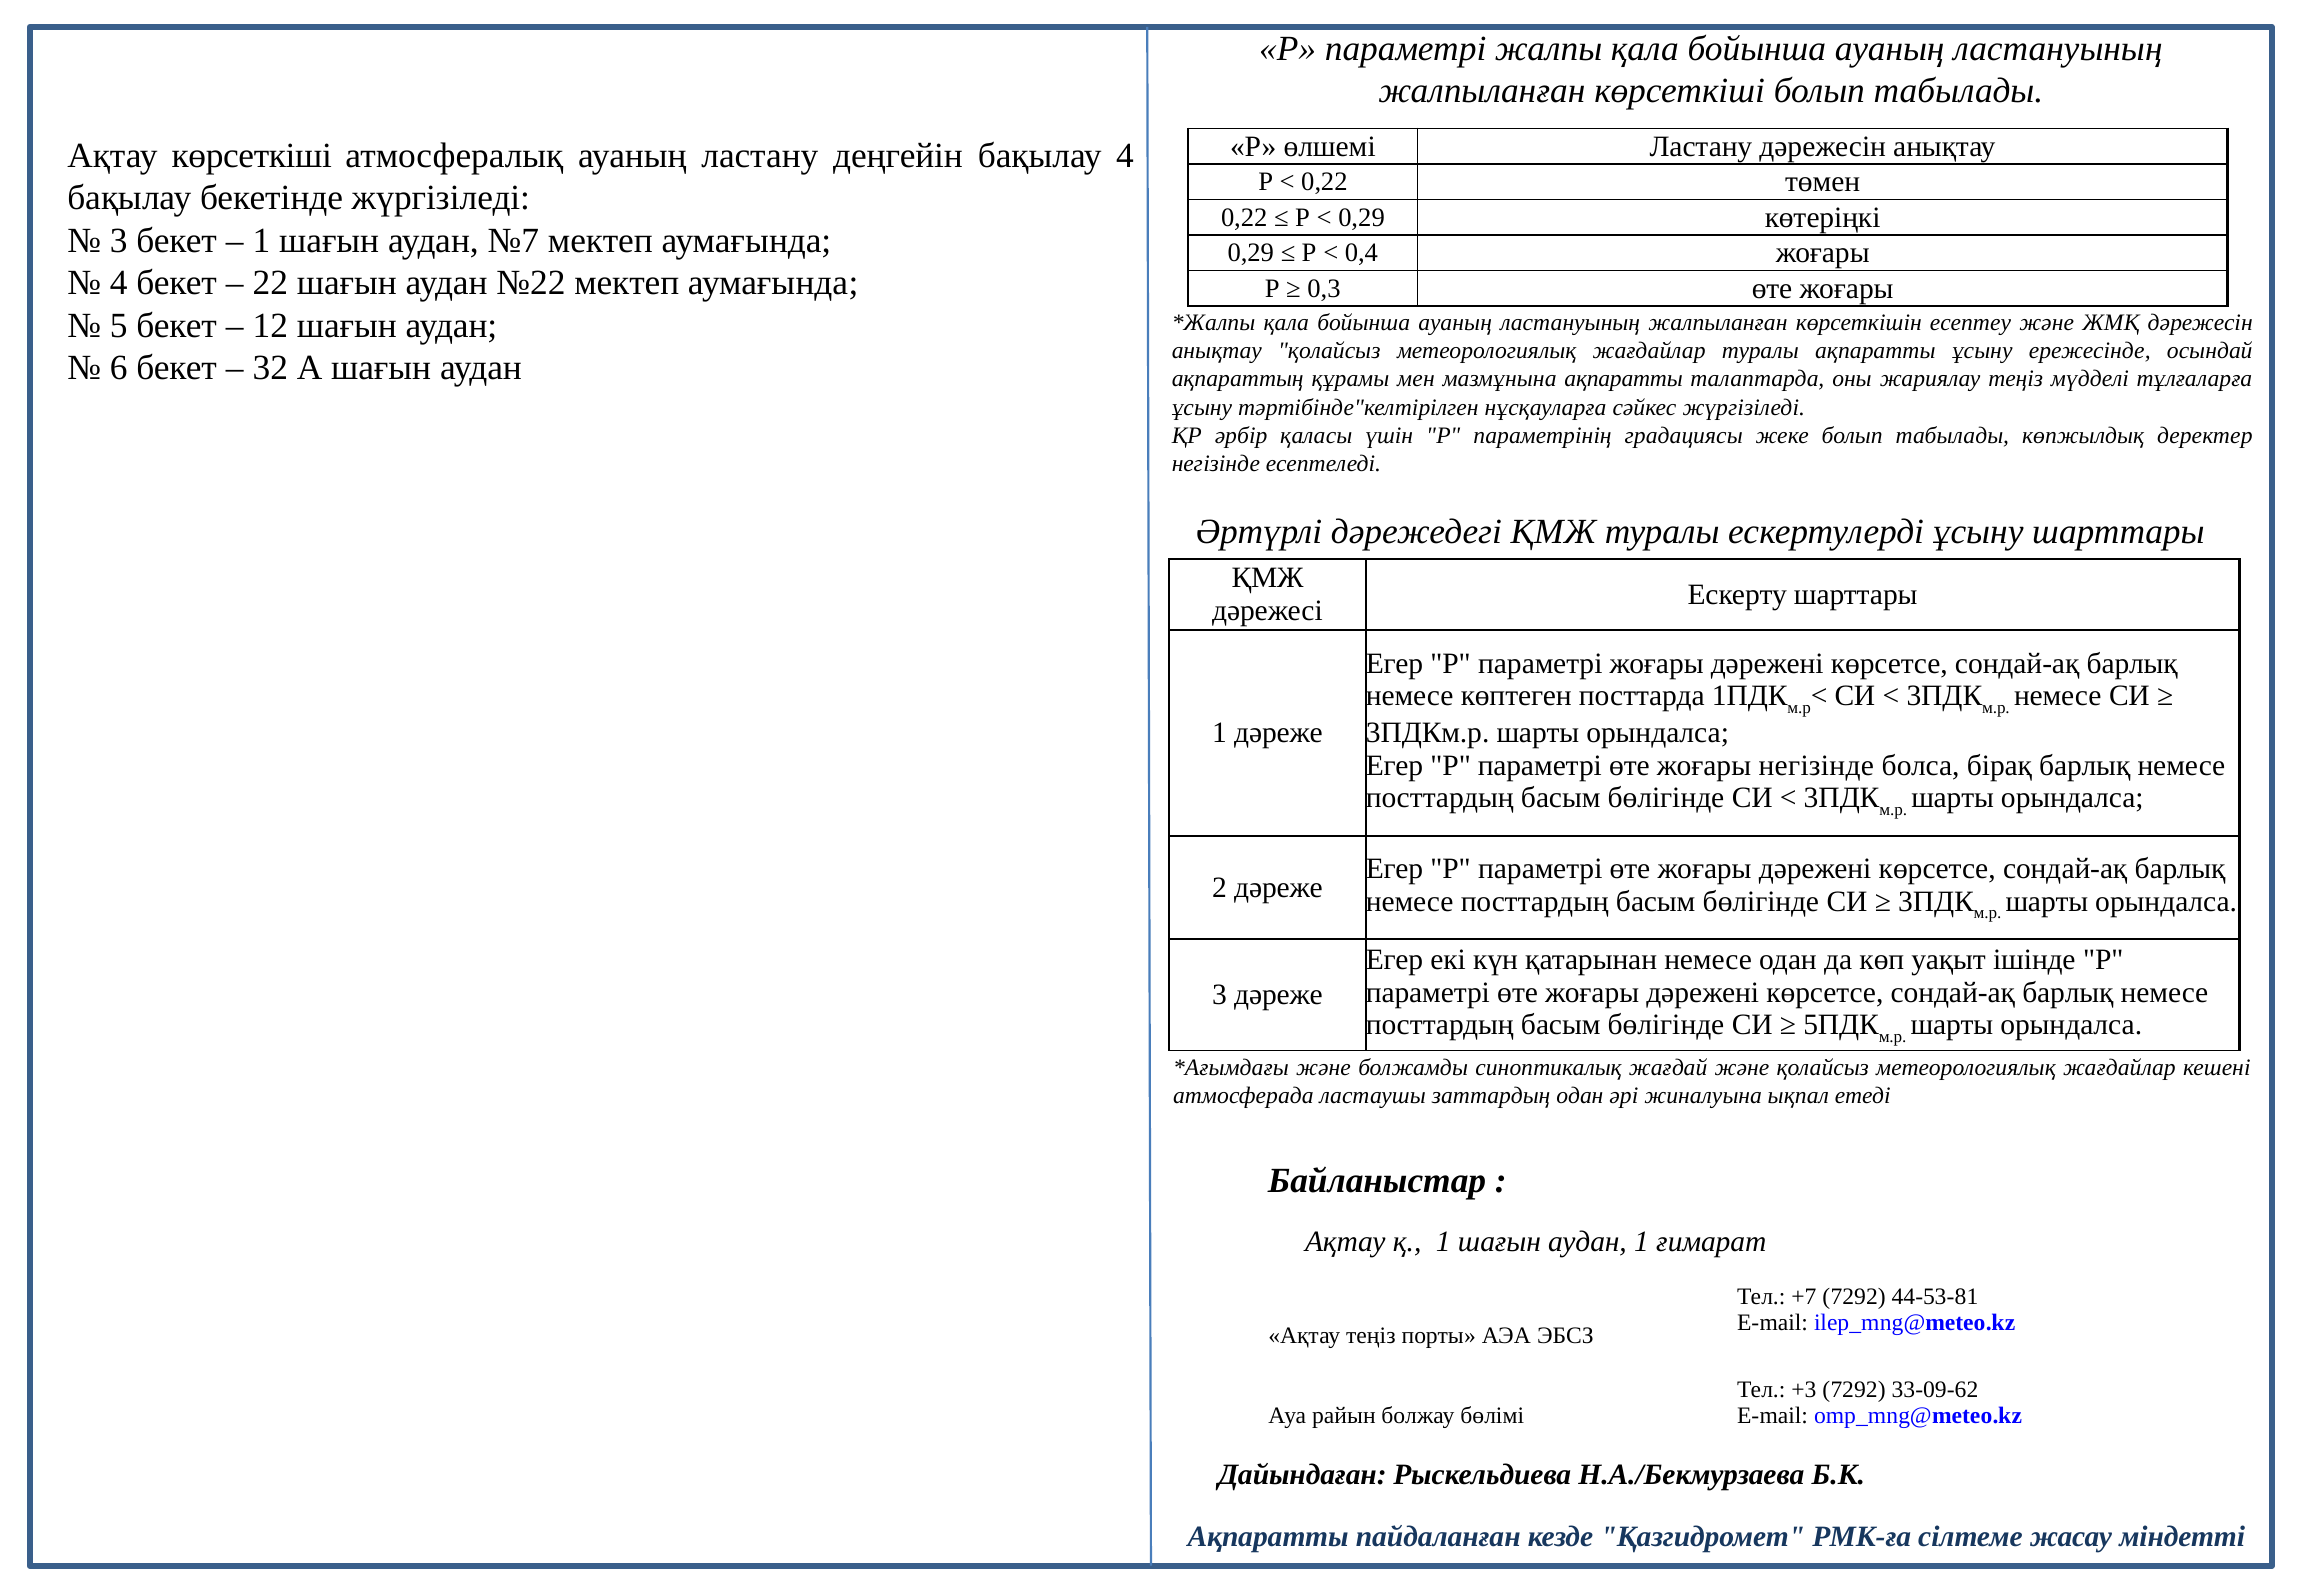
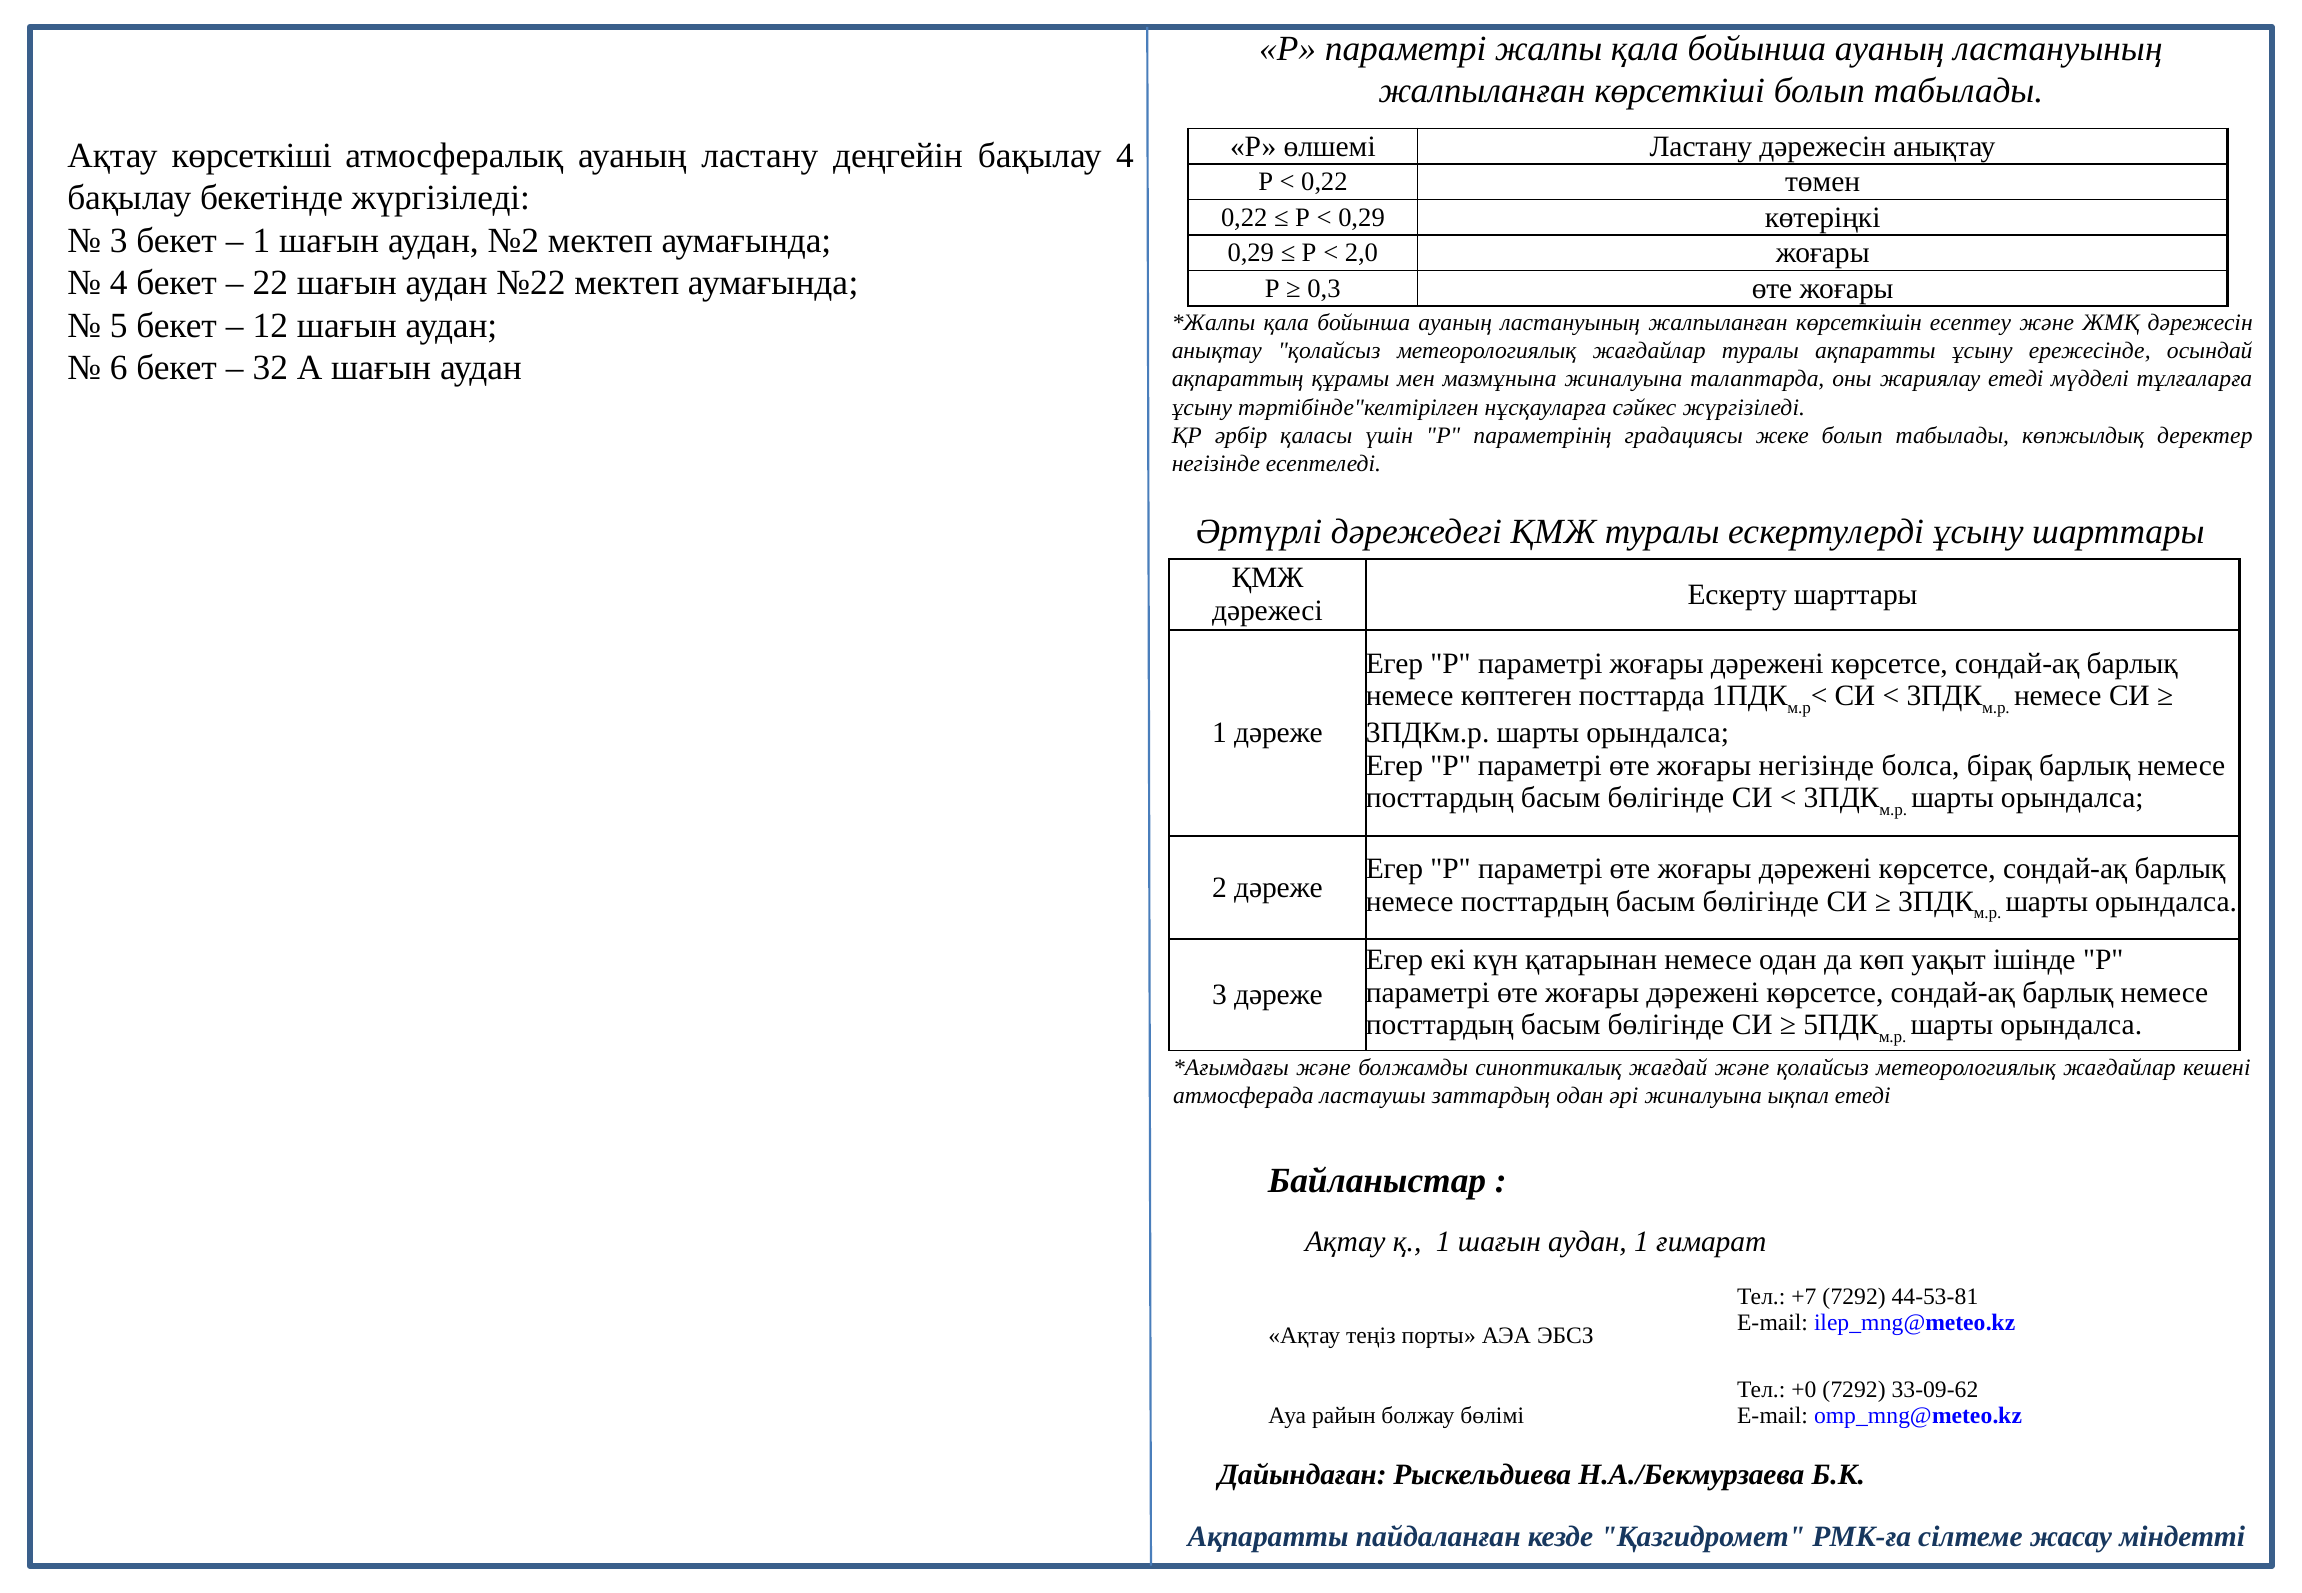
№7: №7 -> №2
0,4: 0,4 -> 2,0
мазмұнына ақпаратты: ақпаратты -> жиналуына
жариялау теңіз: теңіз -> етеді
+3: +3 -> +0
